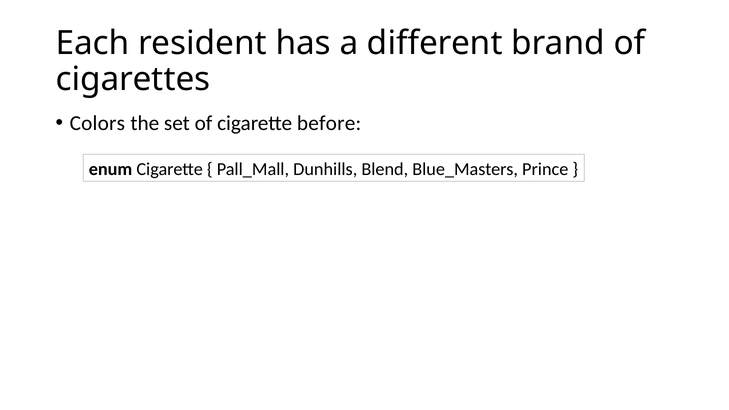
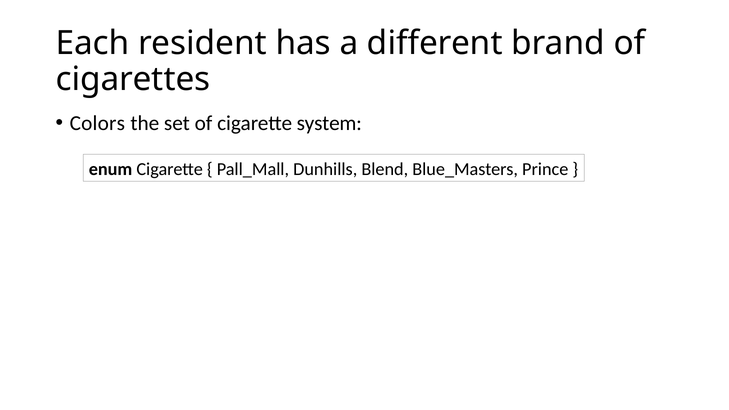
before: before -> system
